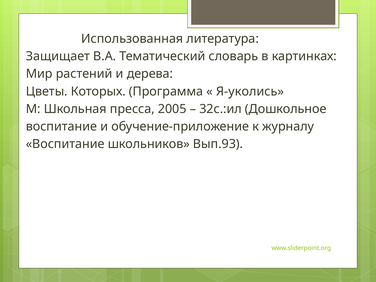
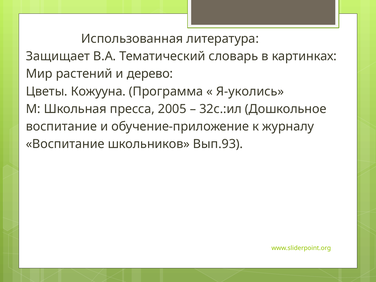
дерева: дерева -> дерево
Которых: Которых -> Кожууна
